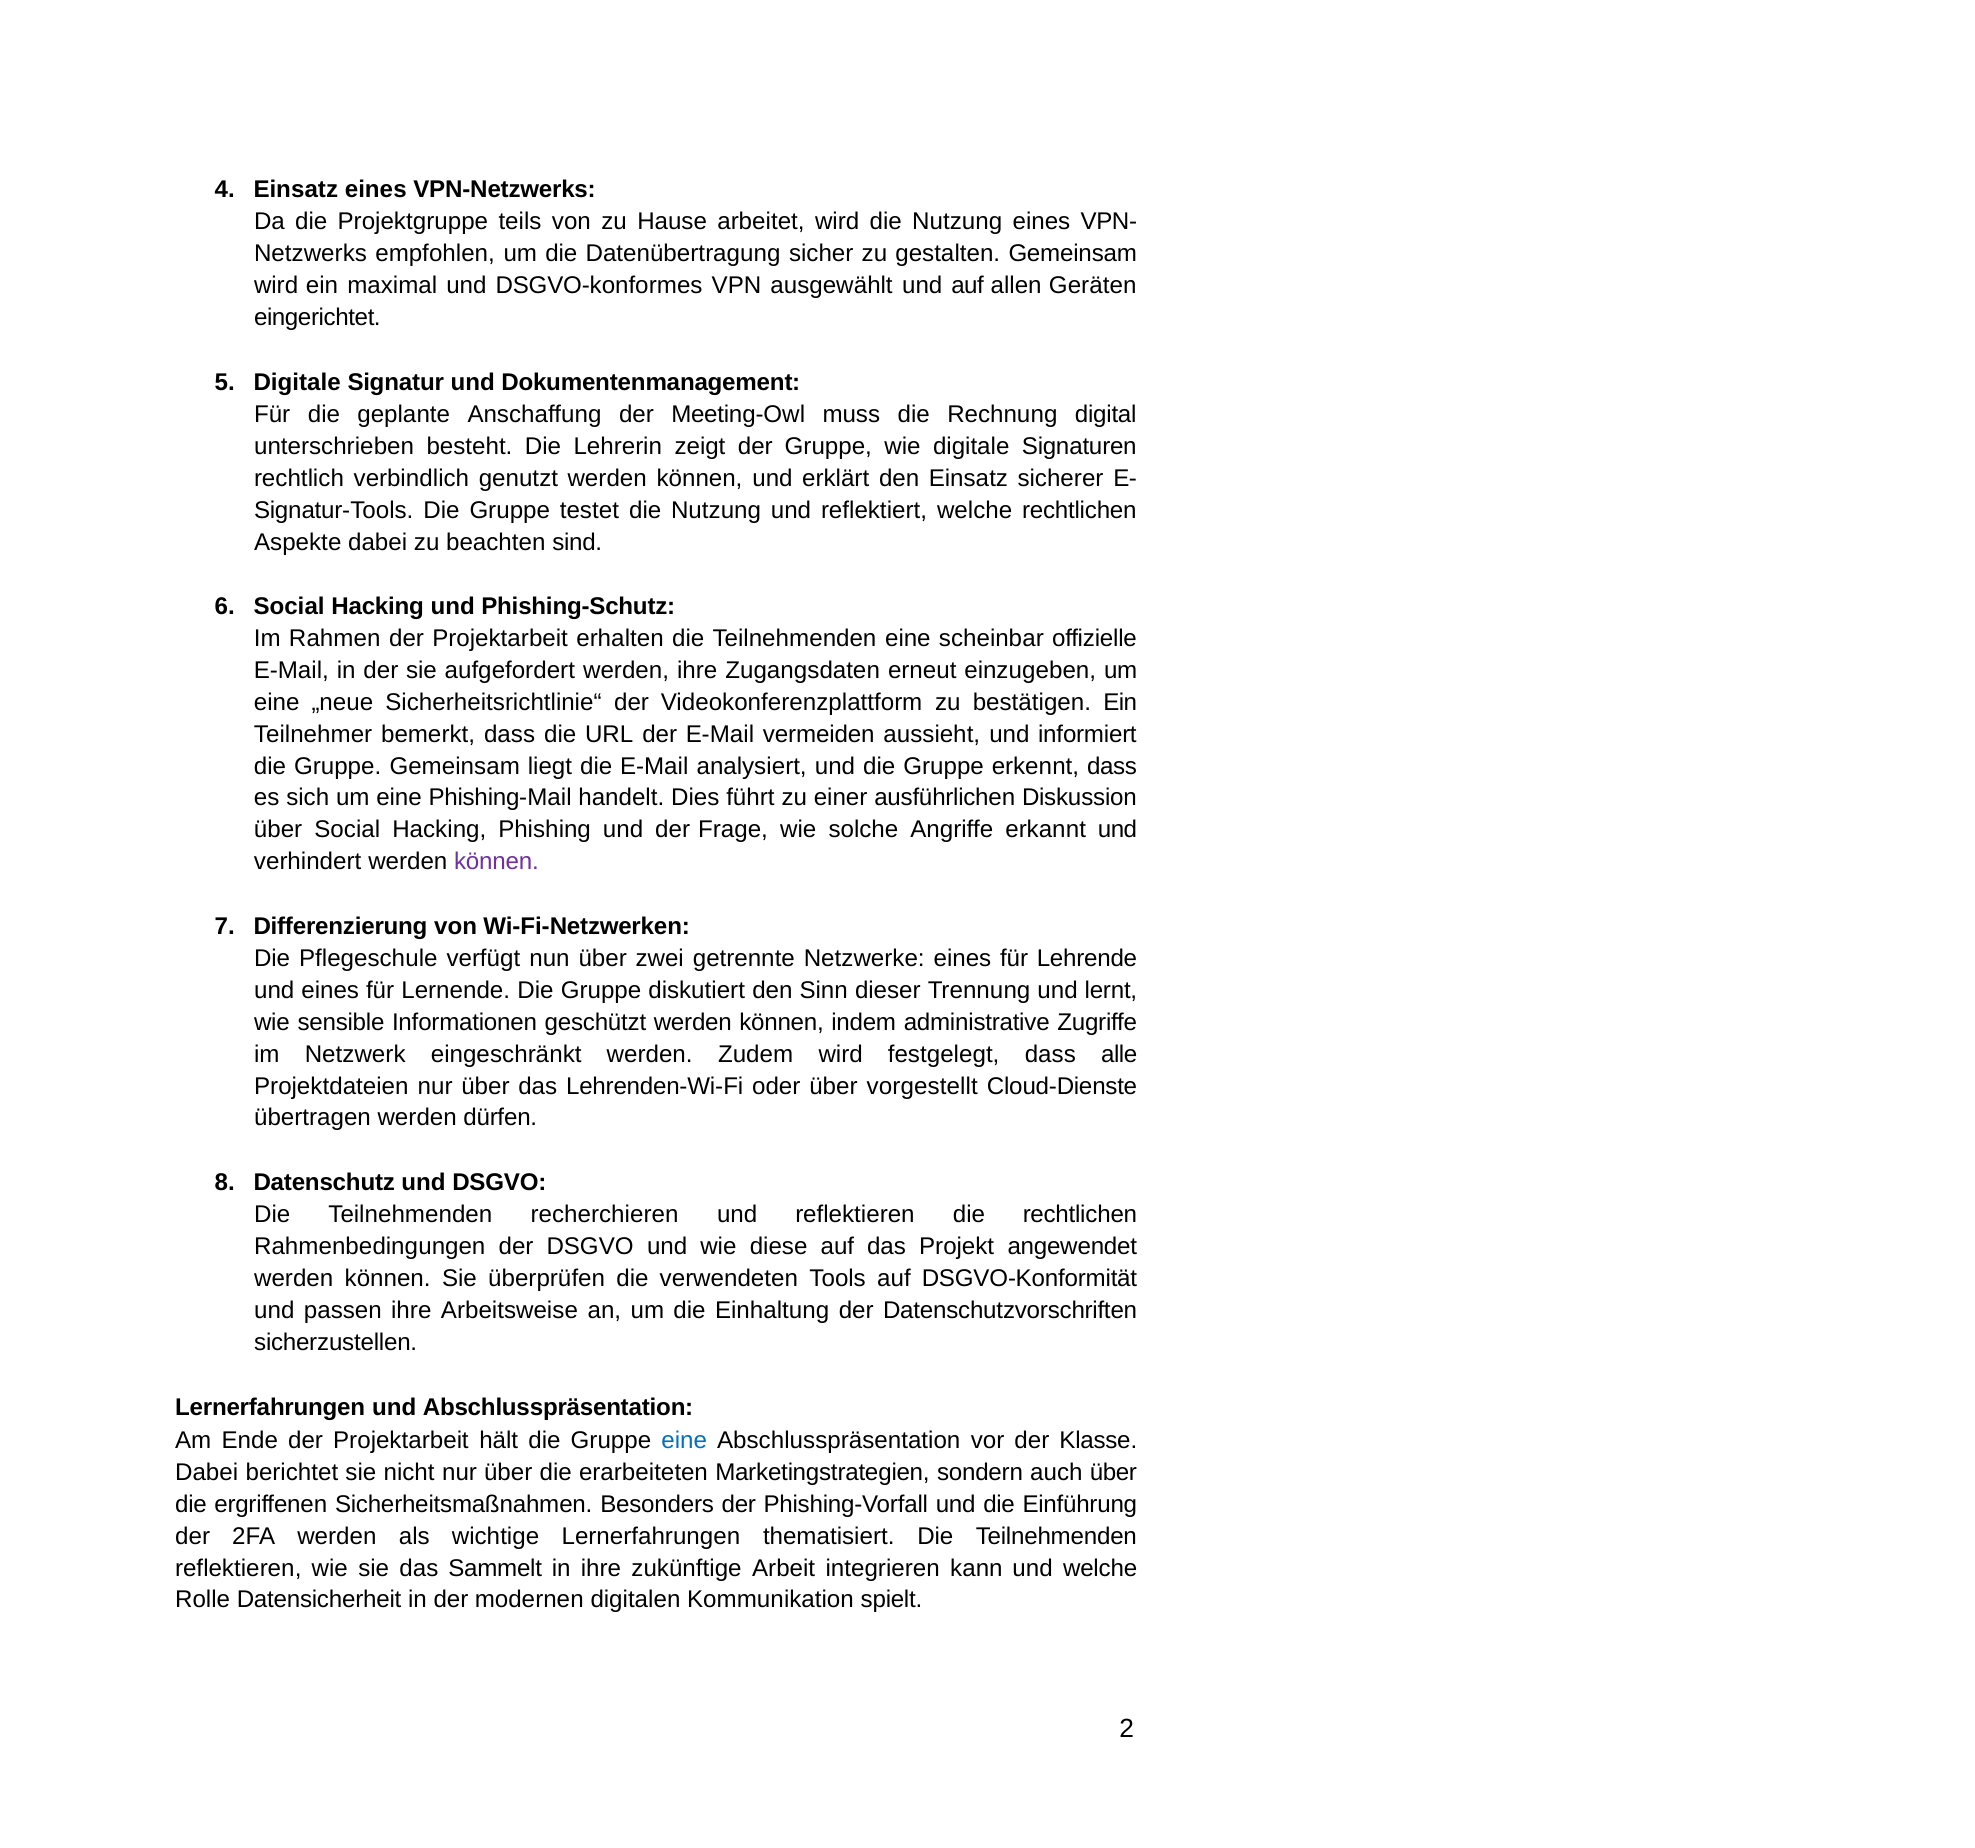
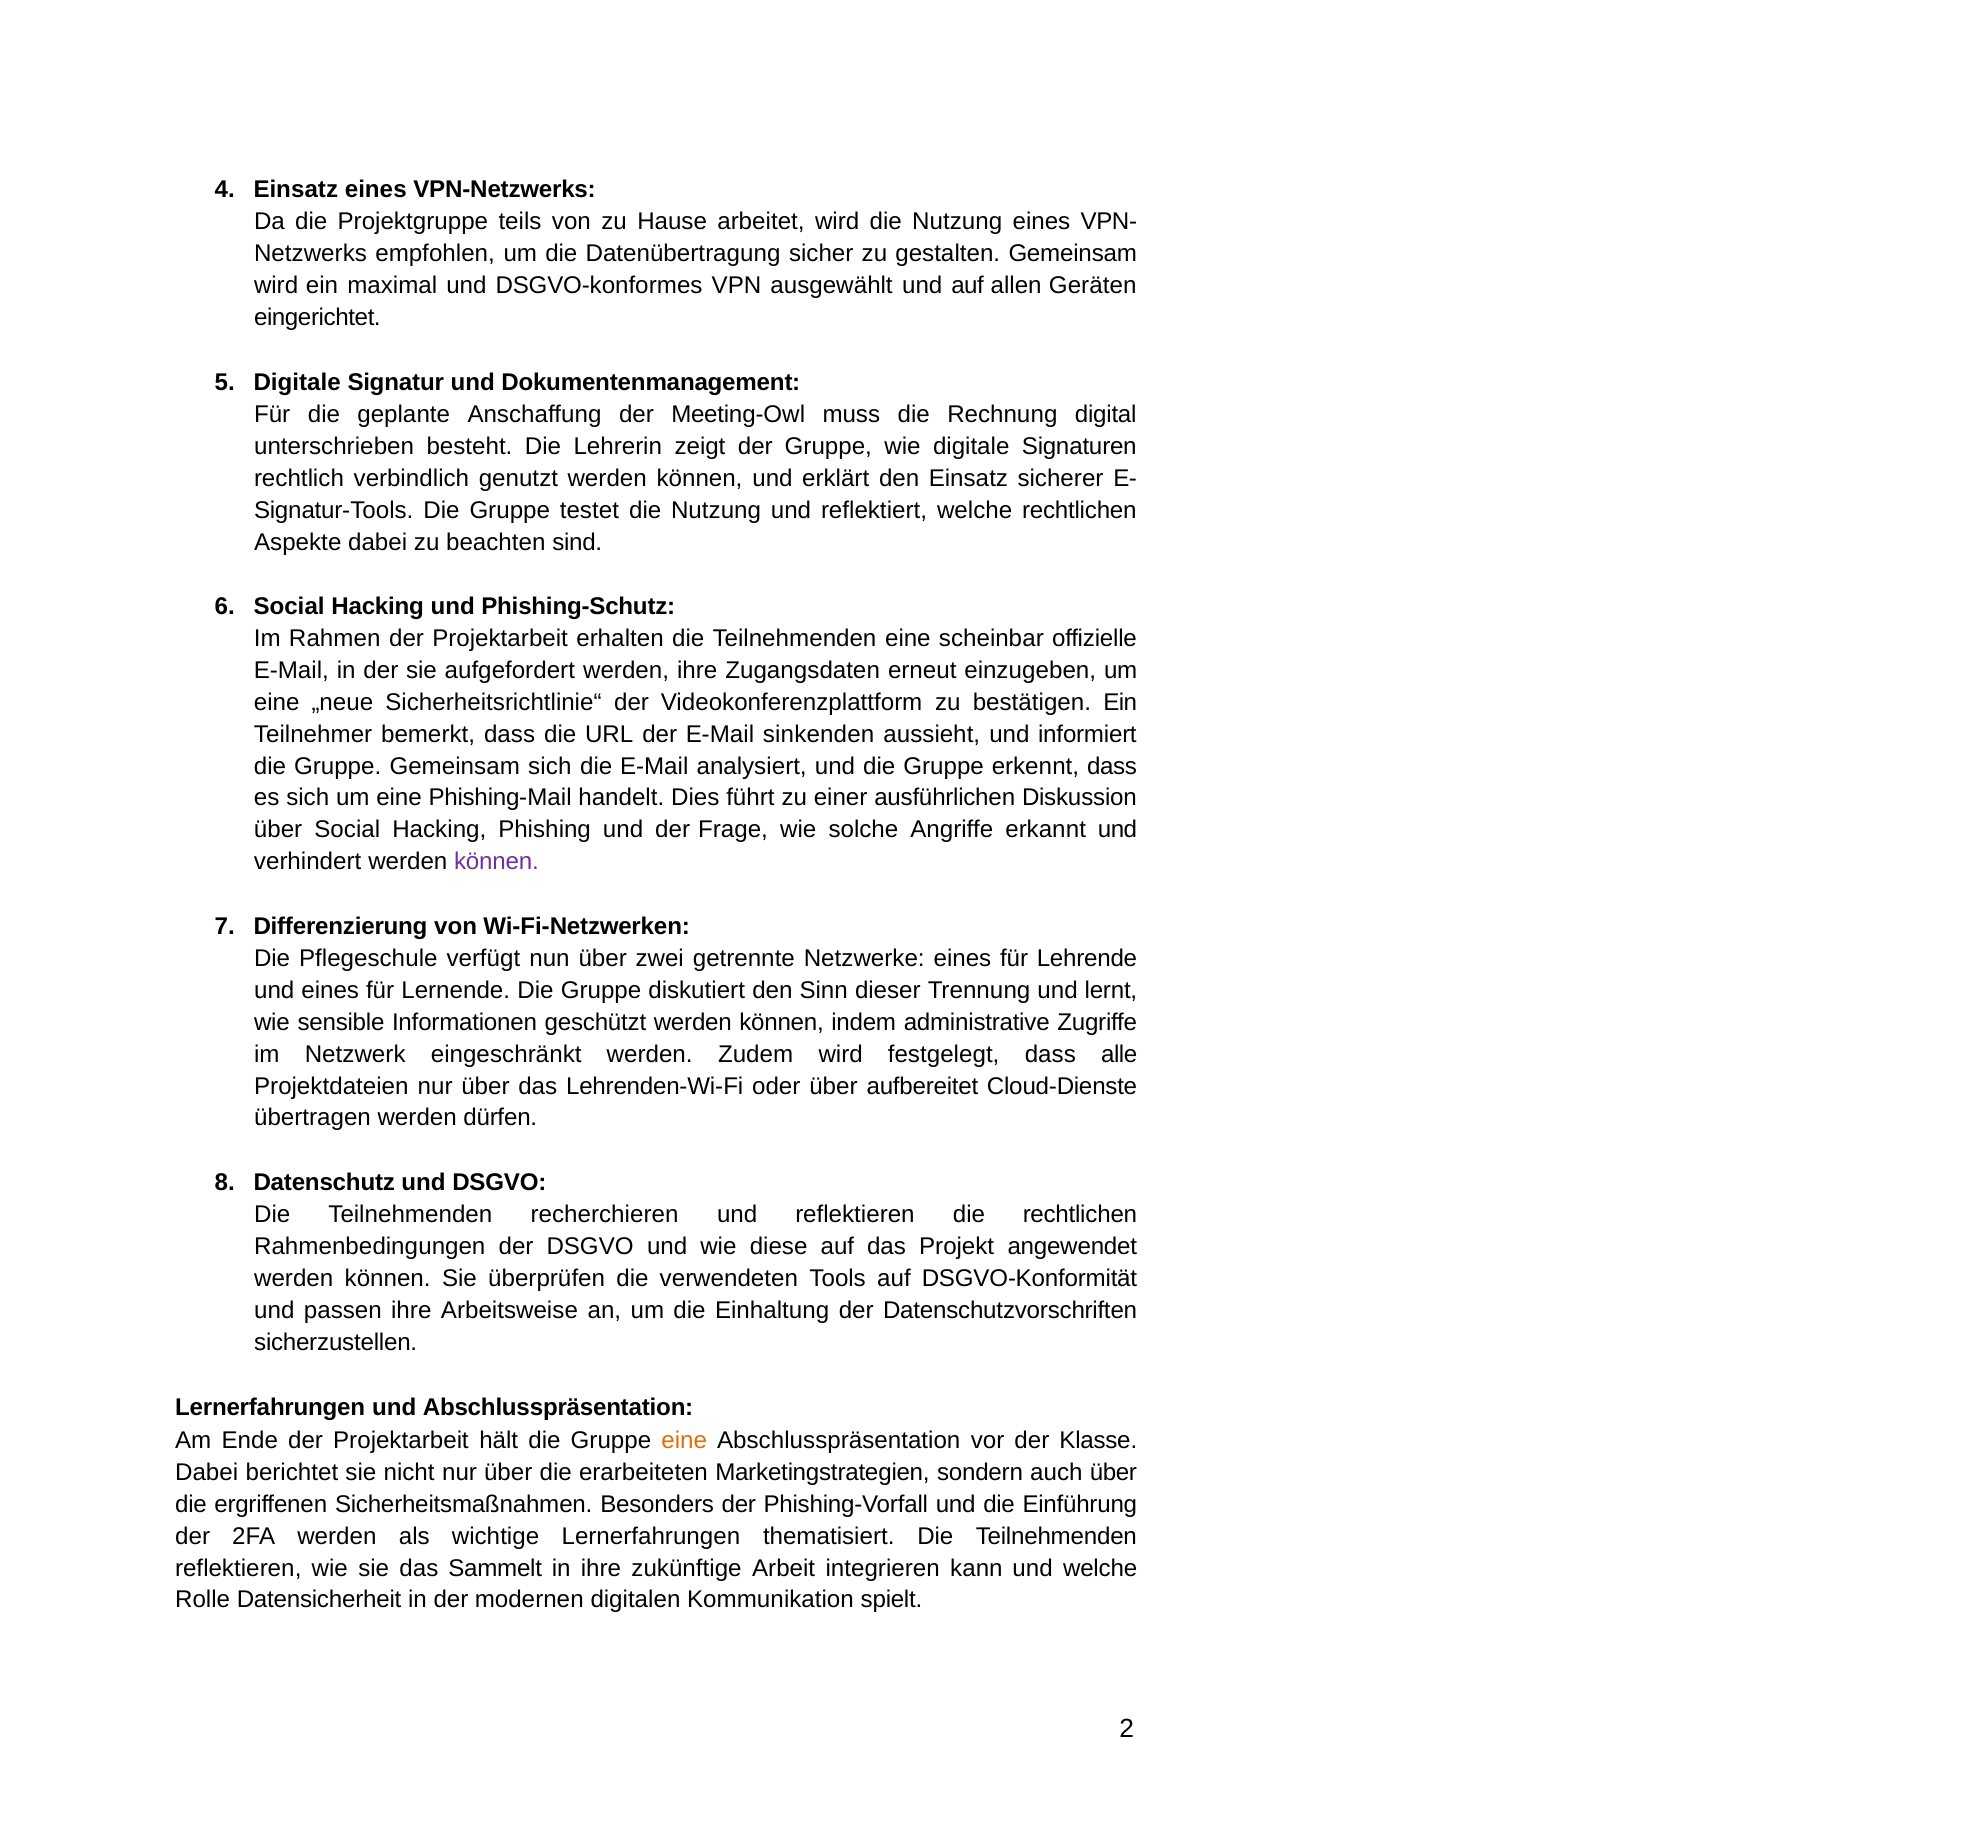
vermeiden: vermeiden -> sinkenden
Gemeinsam liegt: liegt -> sich
vorgestellt: vorgestellt -> aufbereitet
eine at (684, 1441) colour: blue -> orange
